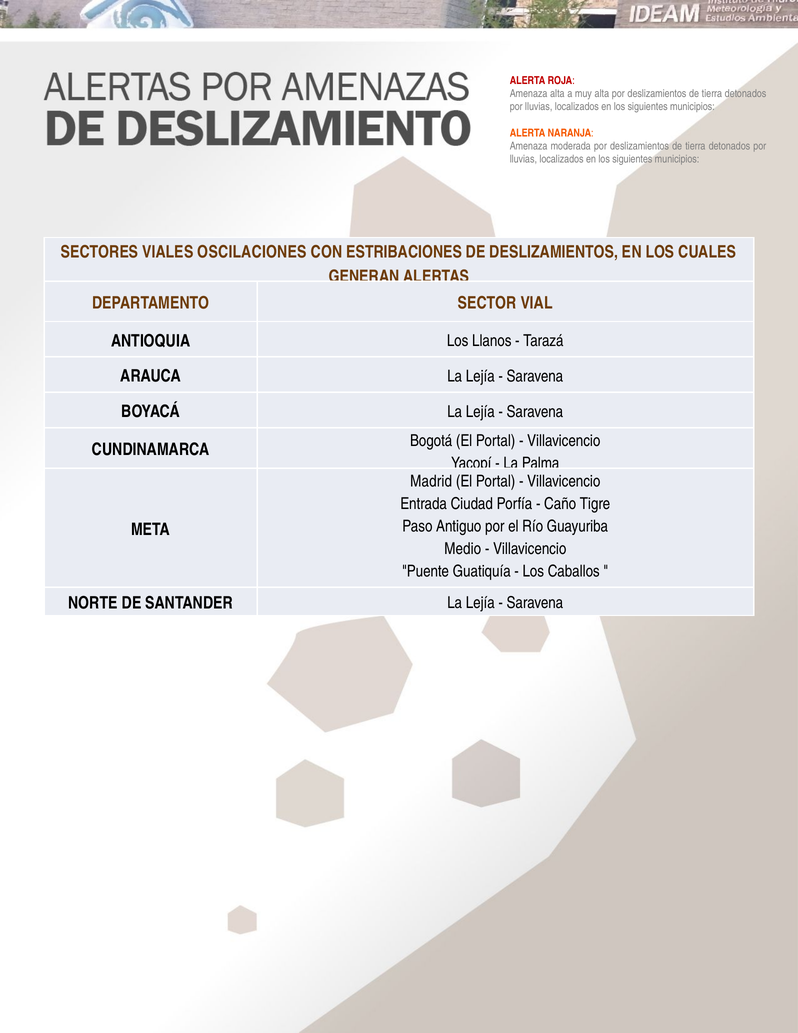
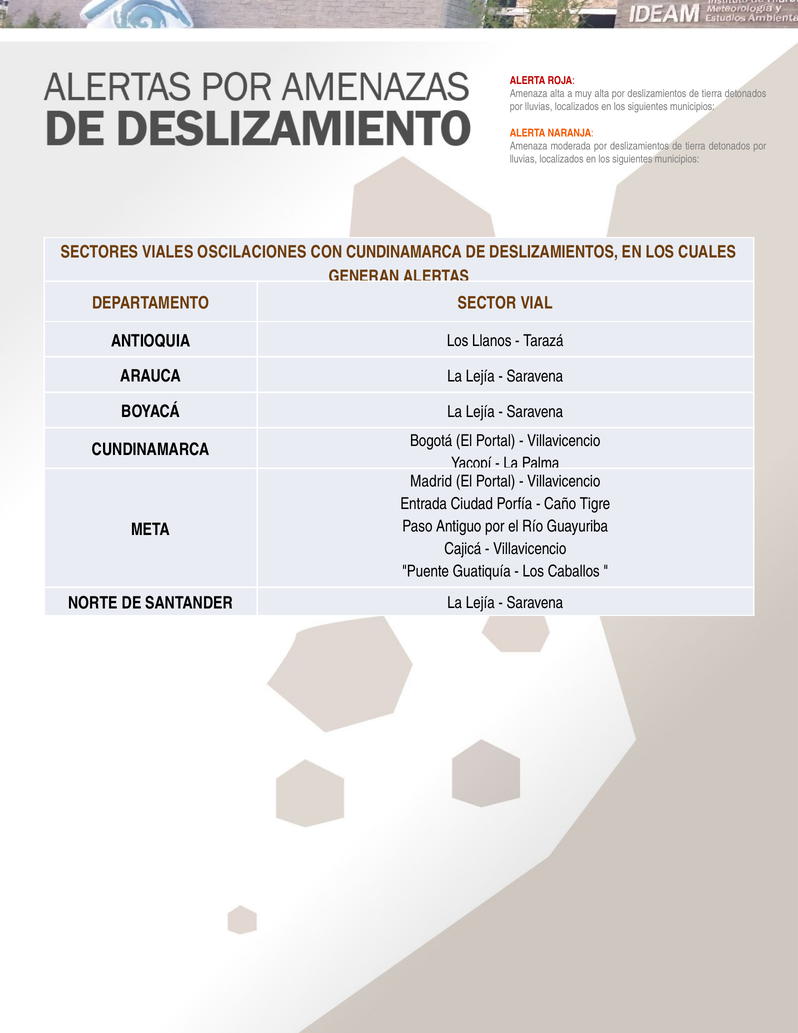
CON ESTRIBACIONES: ESTRIBACIONES -> CUNDINAMARCA
Medio: Medio -> Cajicá
